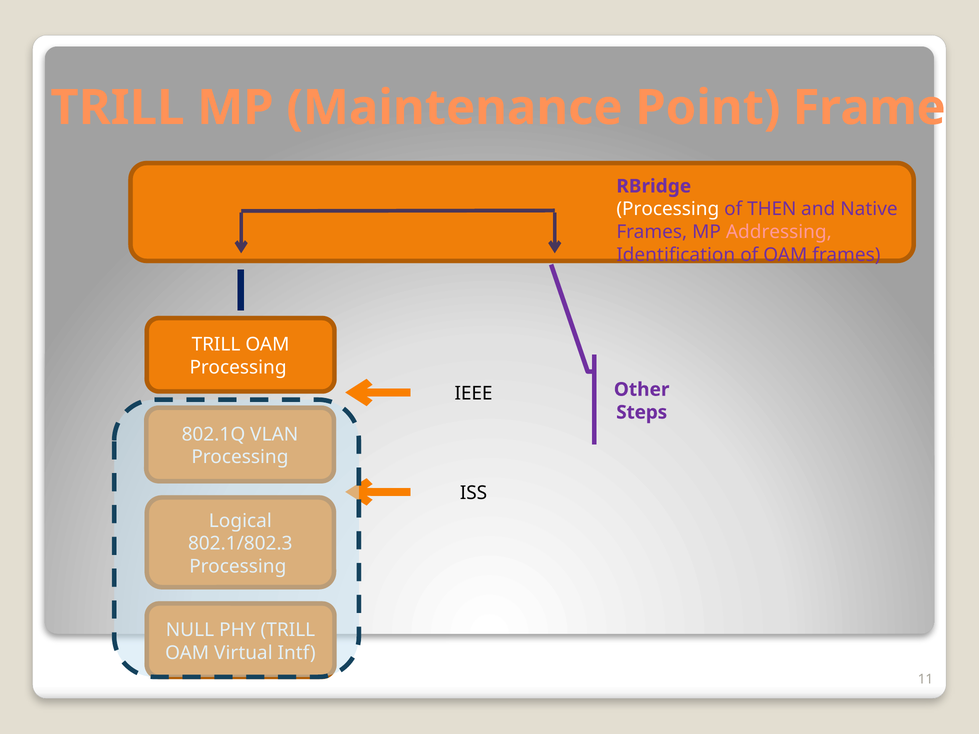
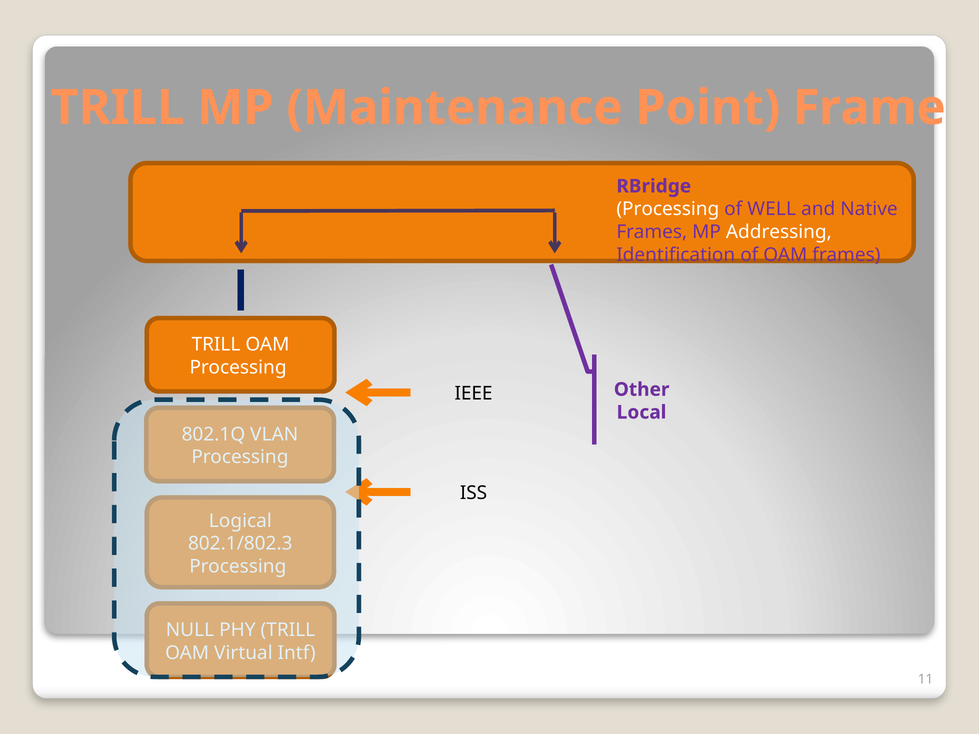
THEN: THEN -> WELL
Addressing colour: pink -> white
Steps: Steps -> Local
